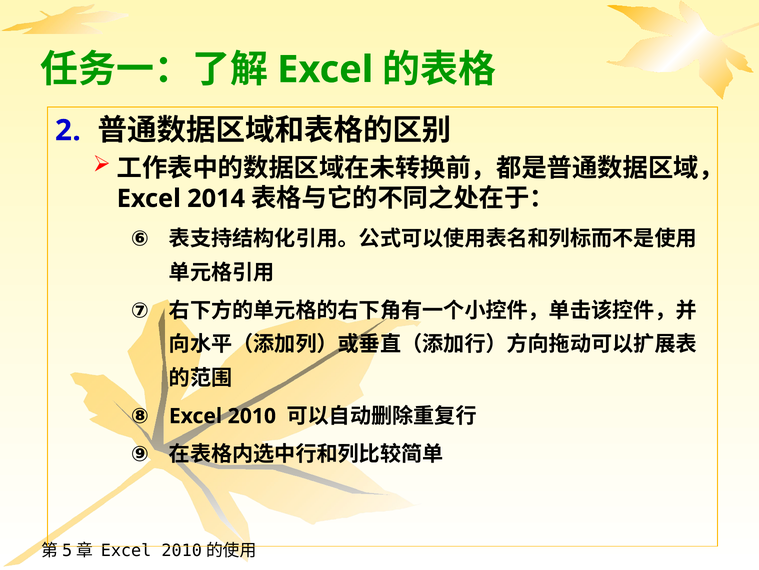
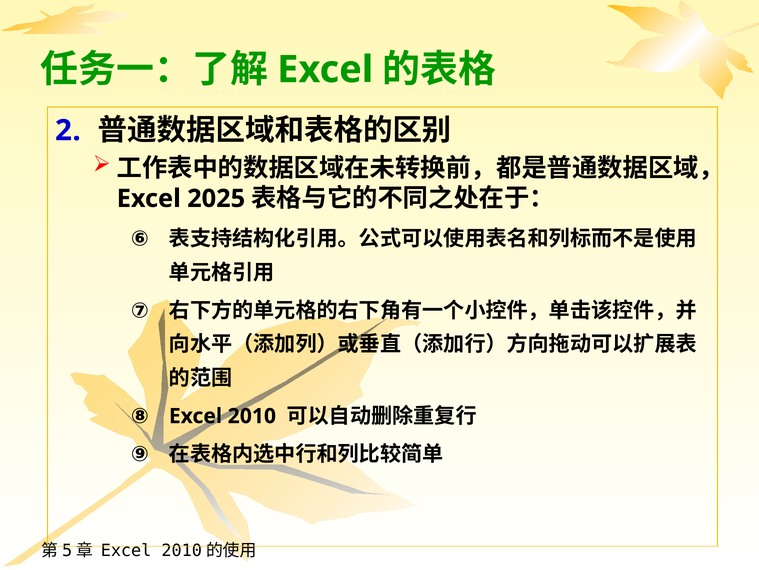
2014: 2014 -> 2025
